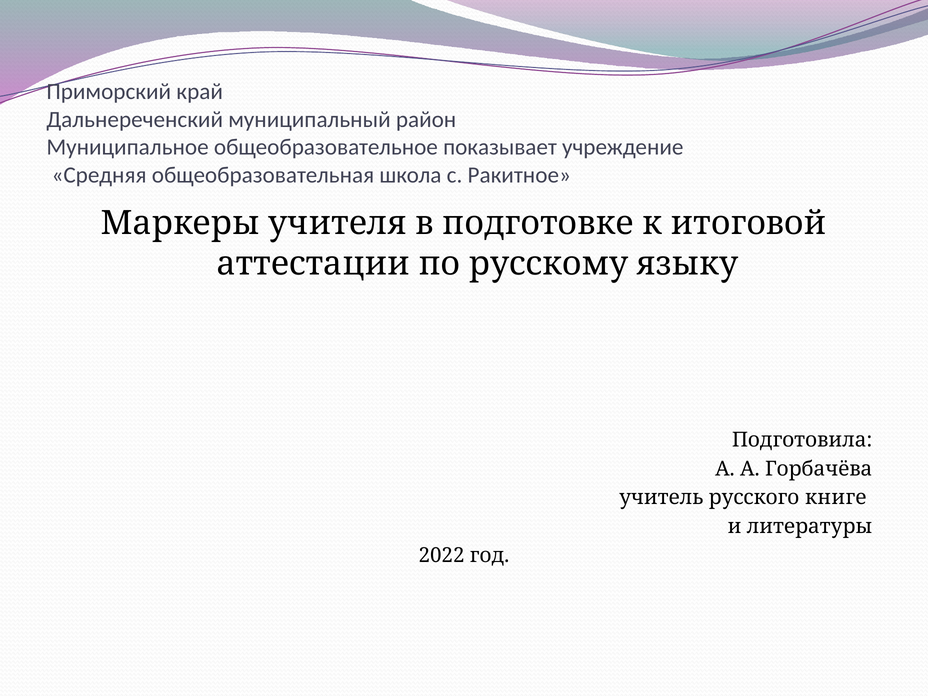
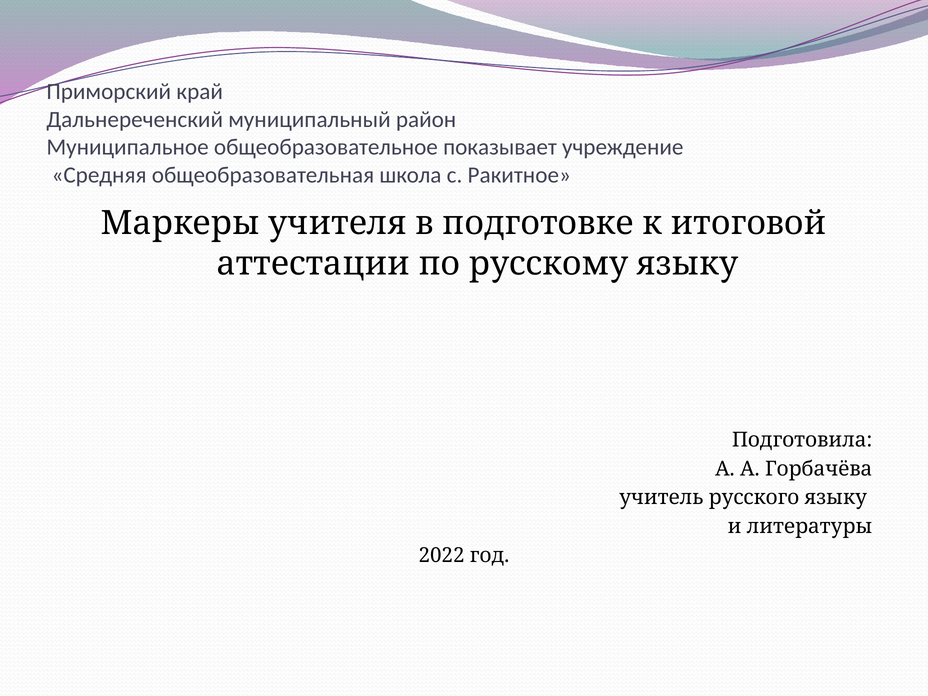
русского книге: книге -> языку
